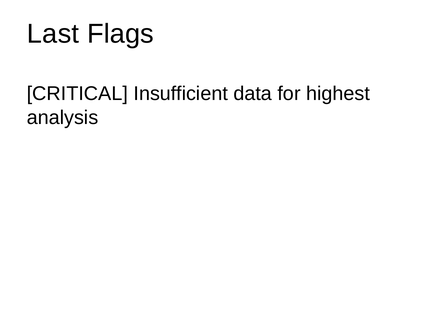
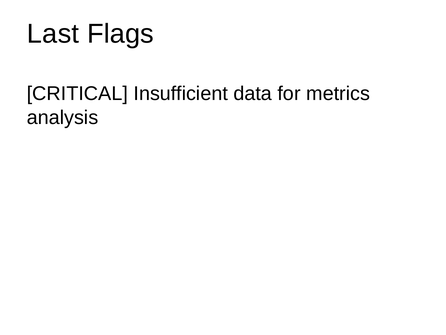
highest: highest -> metrics
